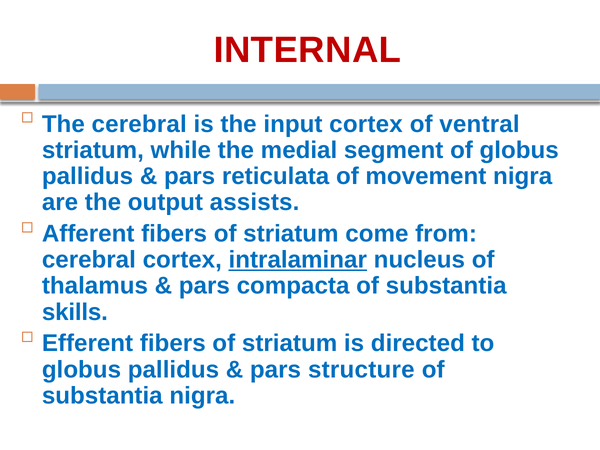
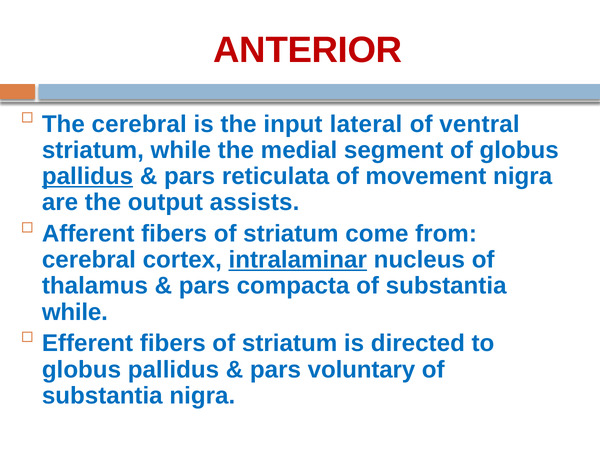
INTERNAL: INTERNAL -> ANTERIOR
input cortex: cortex -> lateral
pallidus at (88, 176) underline: none -> present
skills at (75, 312): skills -> while
structure: structure -> voluntary
